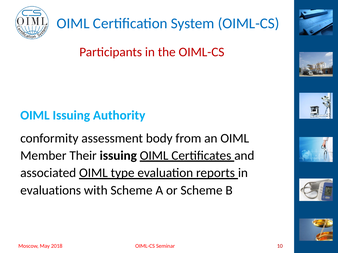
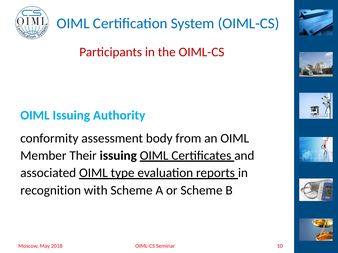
evaluations: evaluations -> recognition
